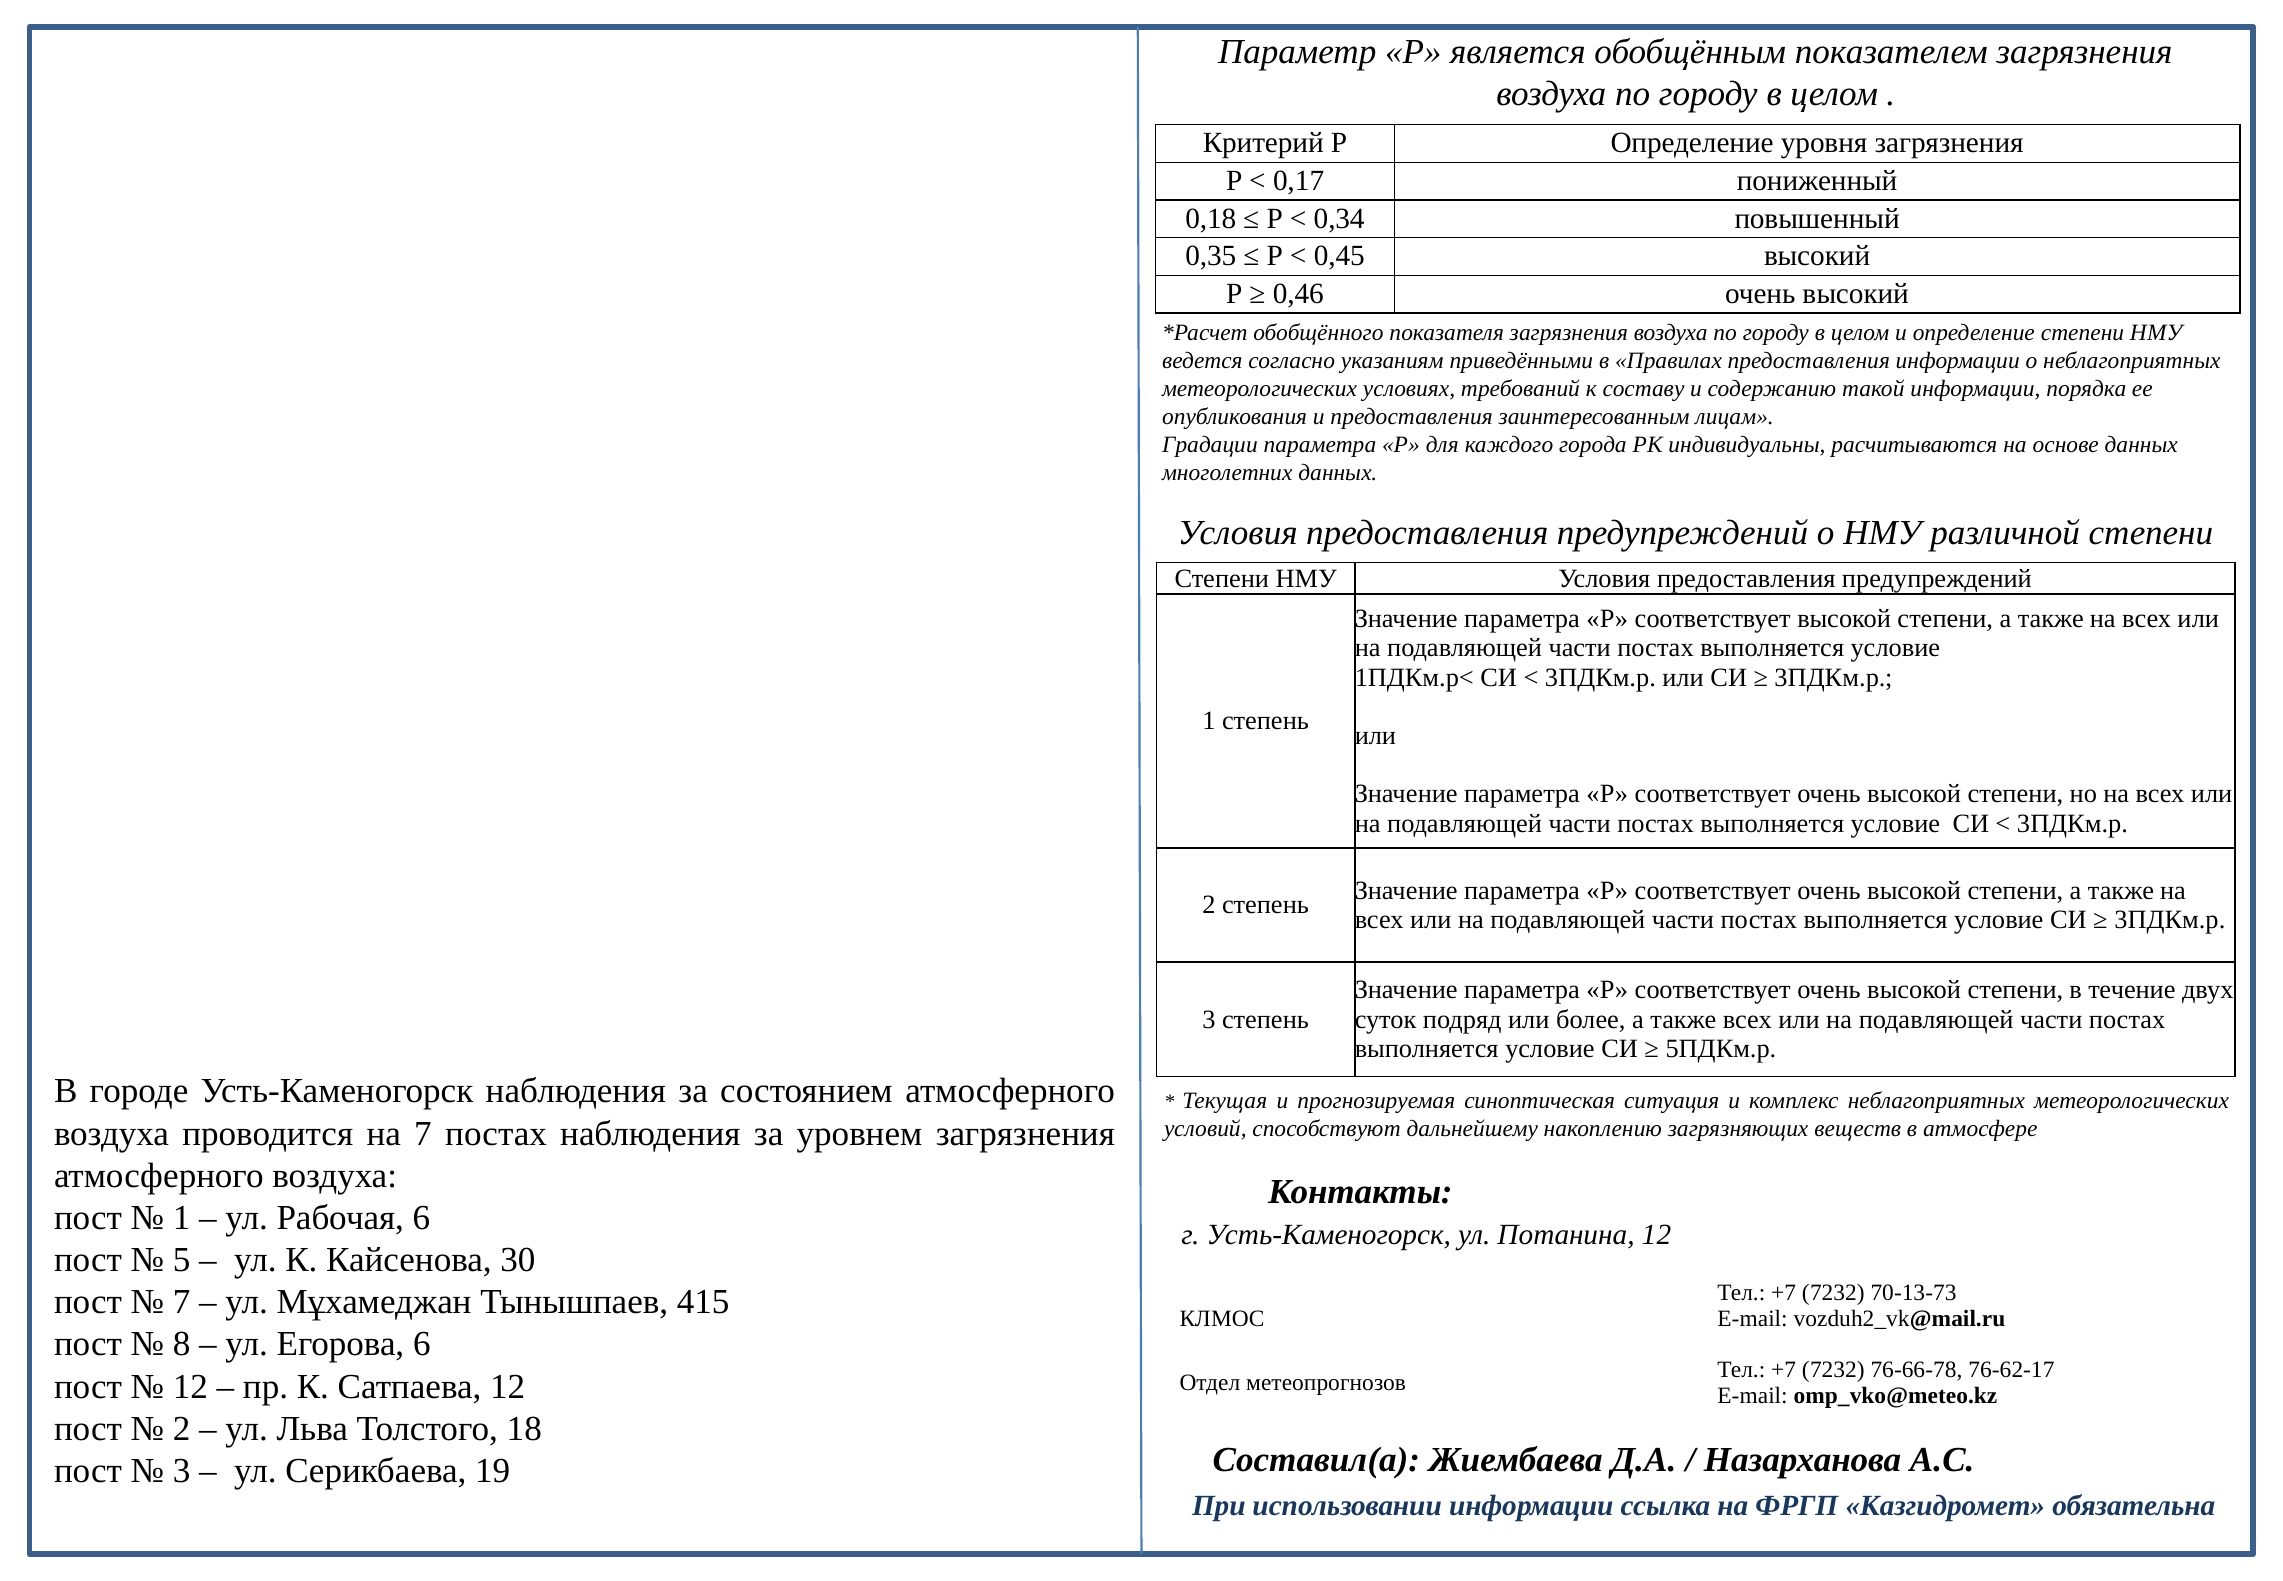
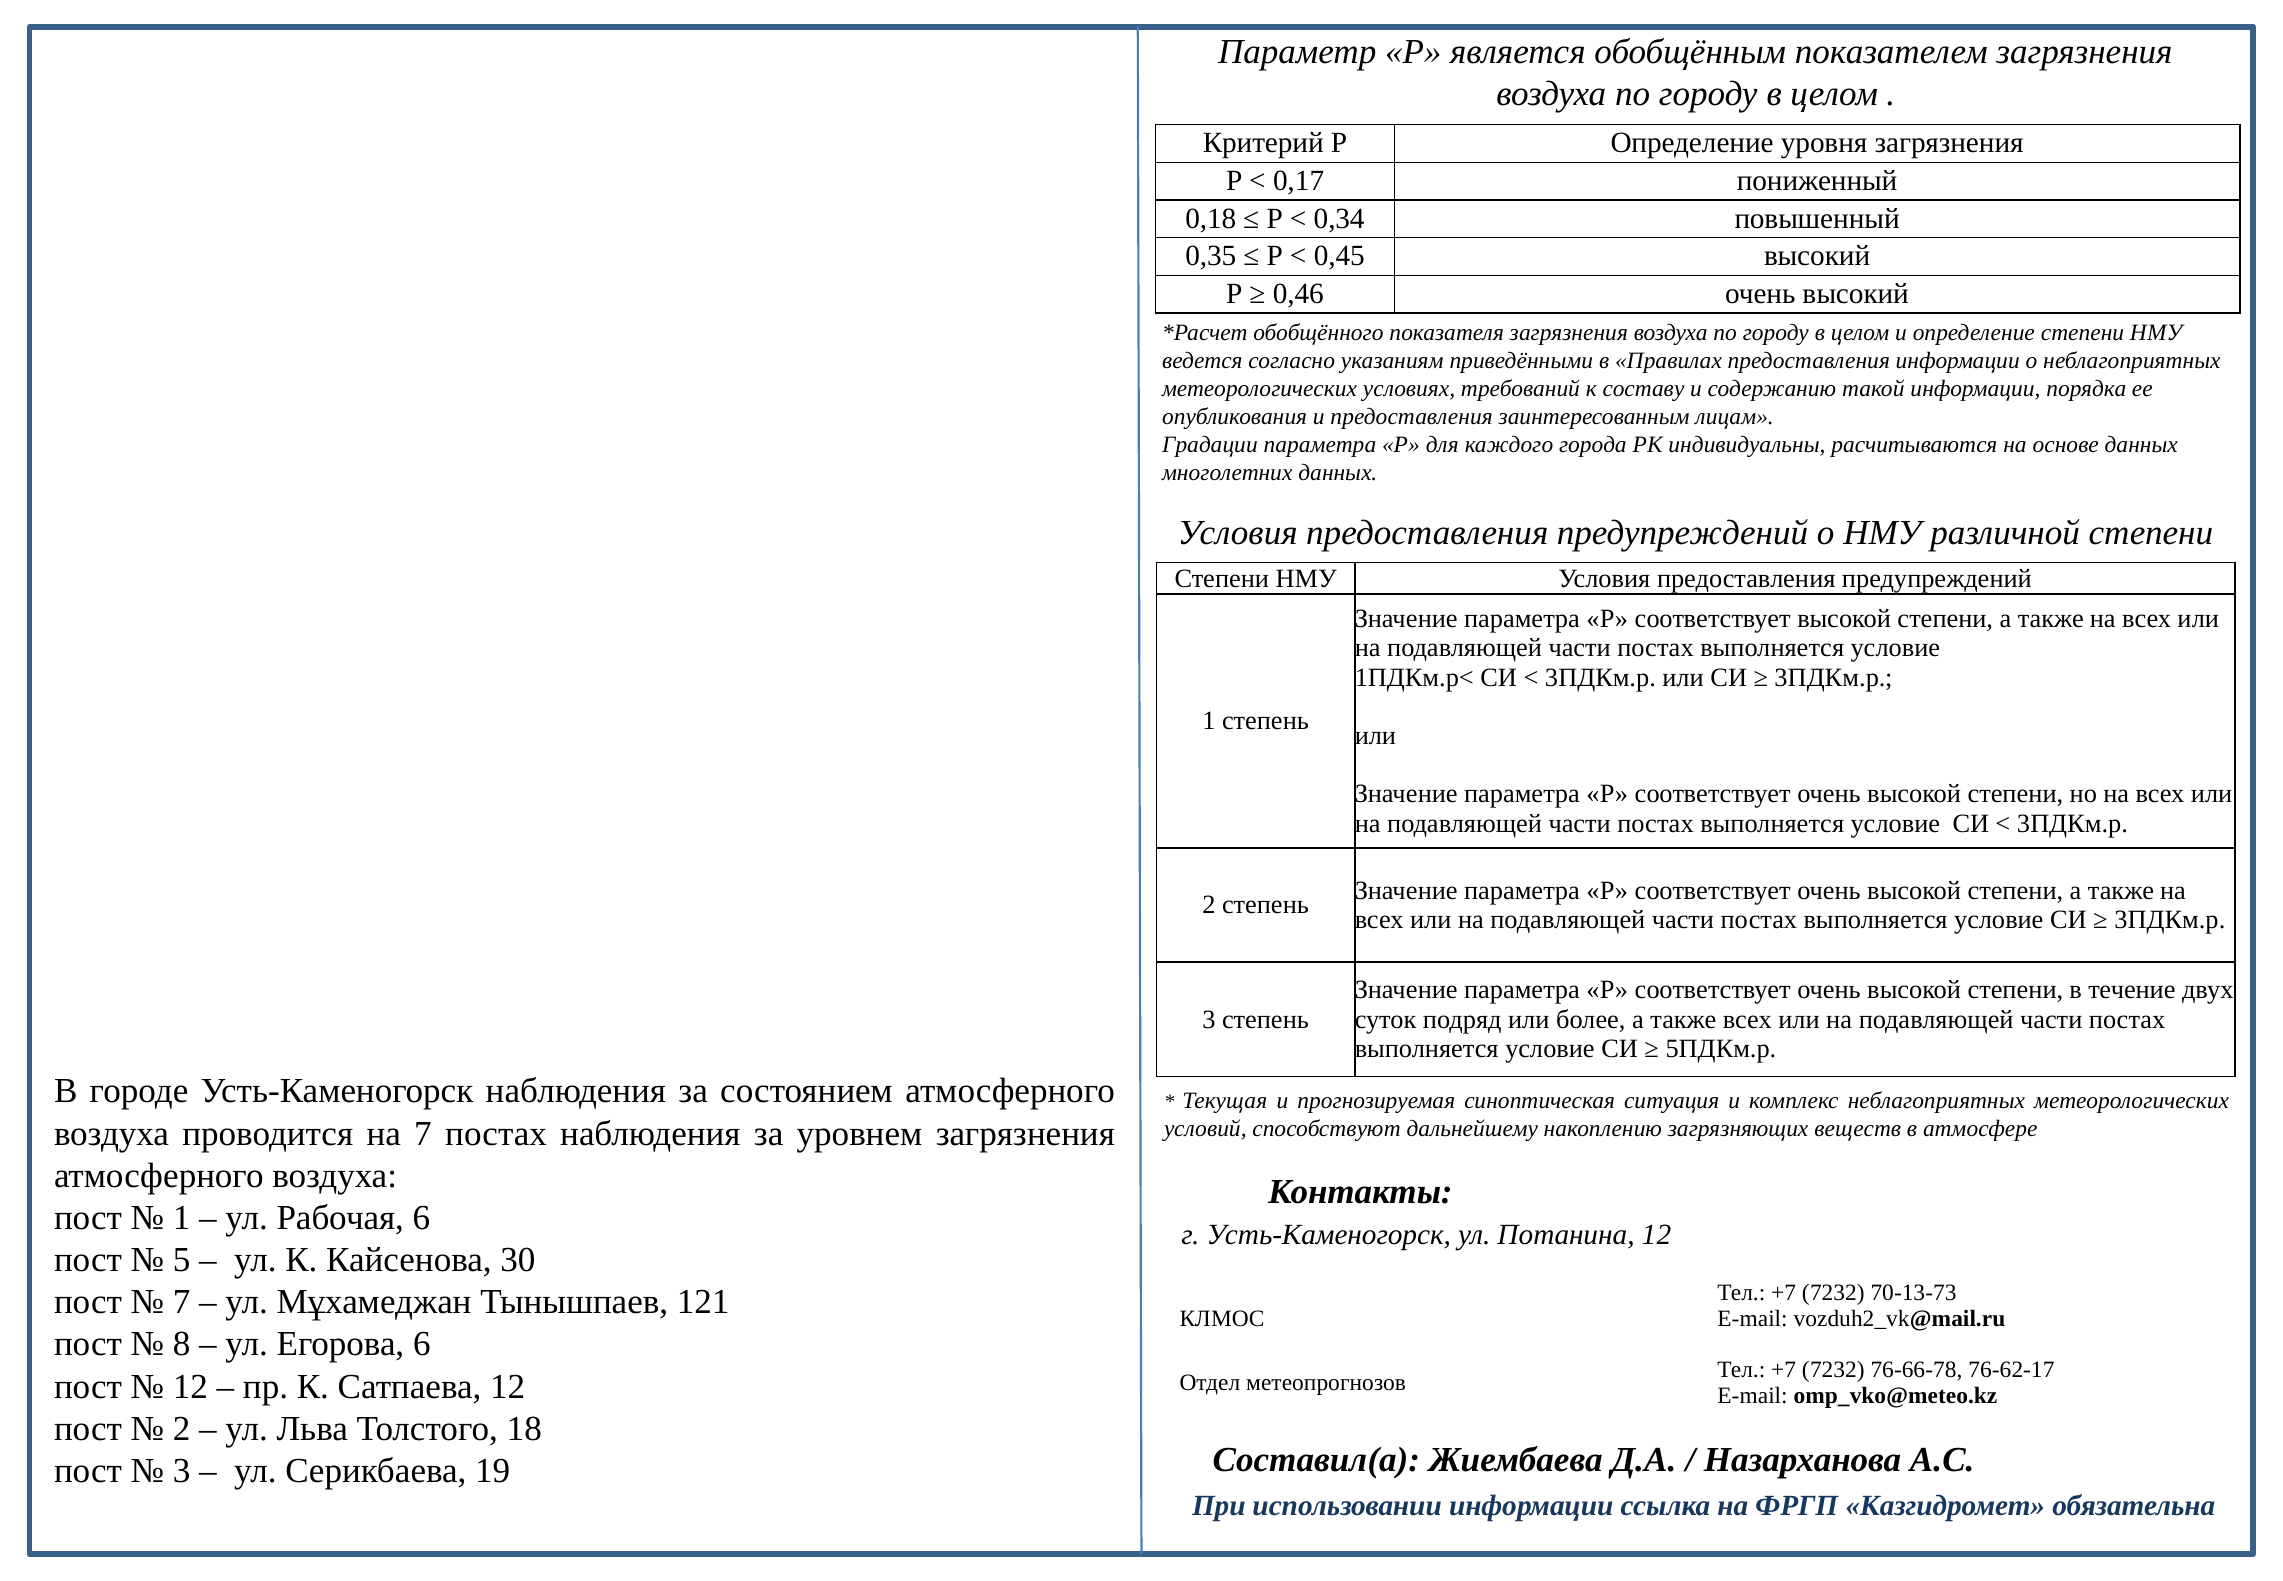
415: 415 -> 121
